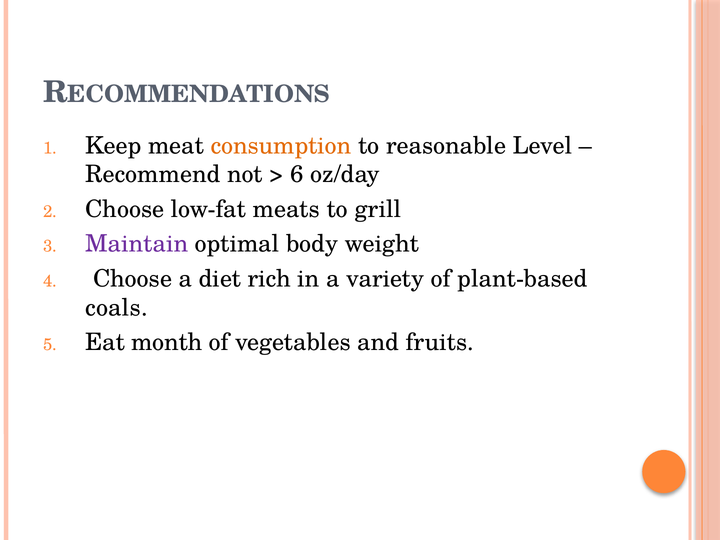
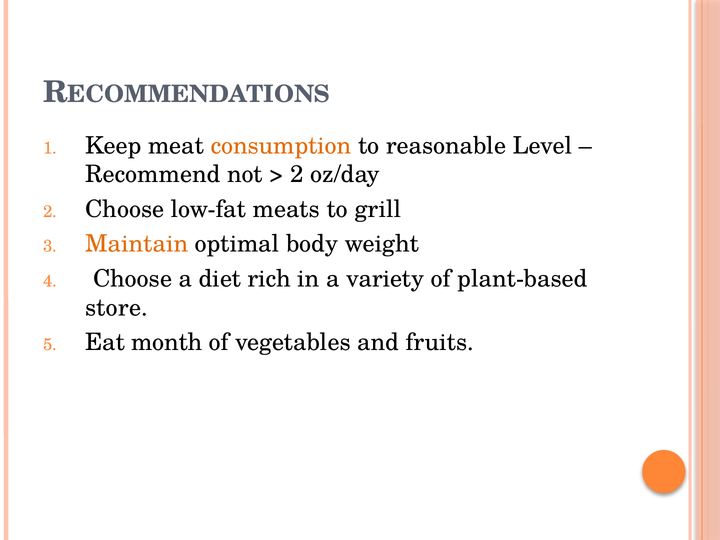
6 at (297, 174): 6 -> 2
Maintain colour: purple -> orange
coals: coals -> store
